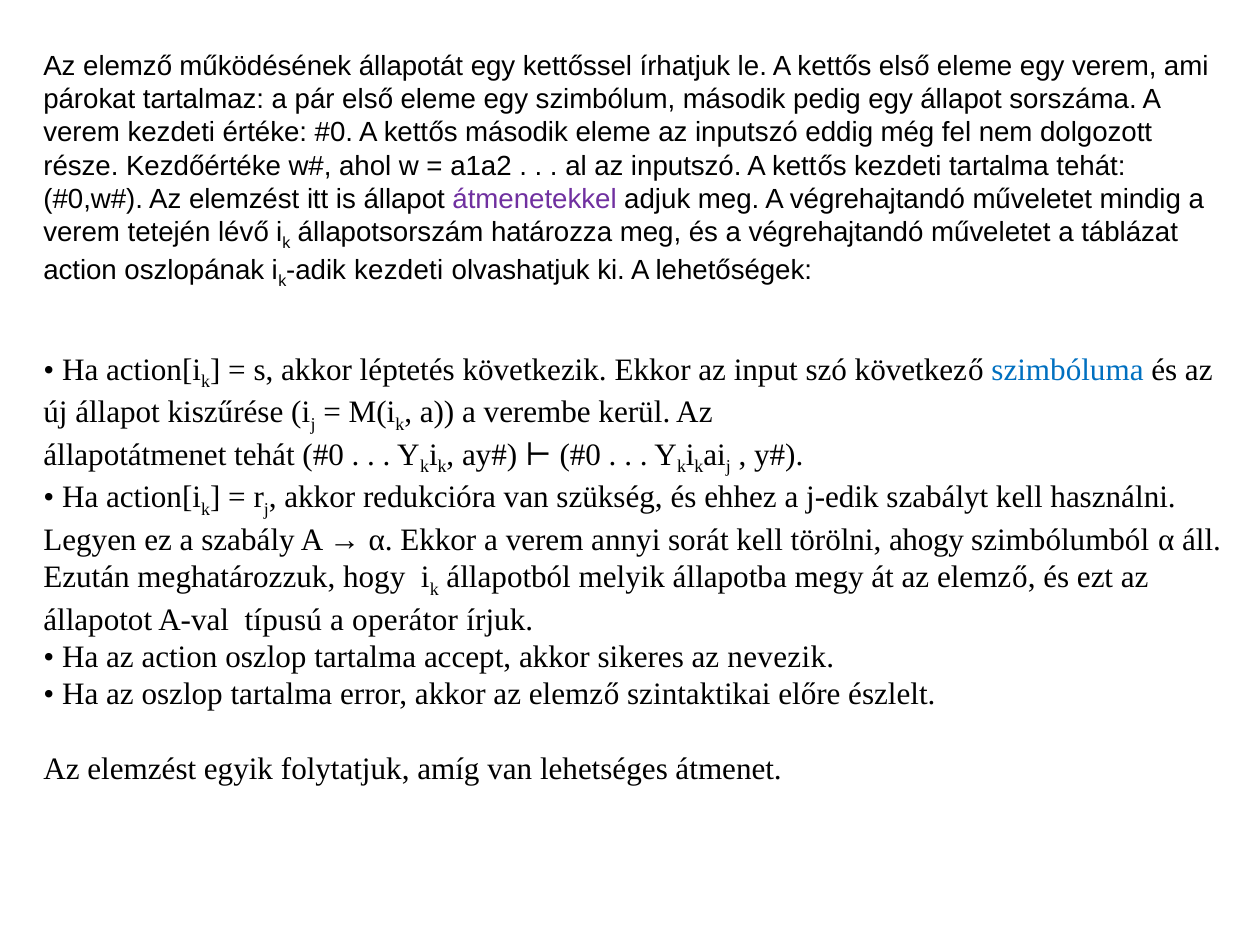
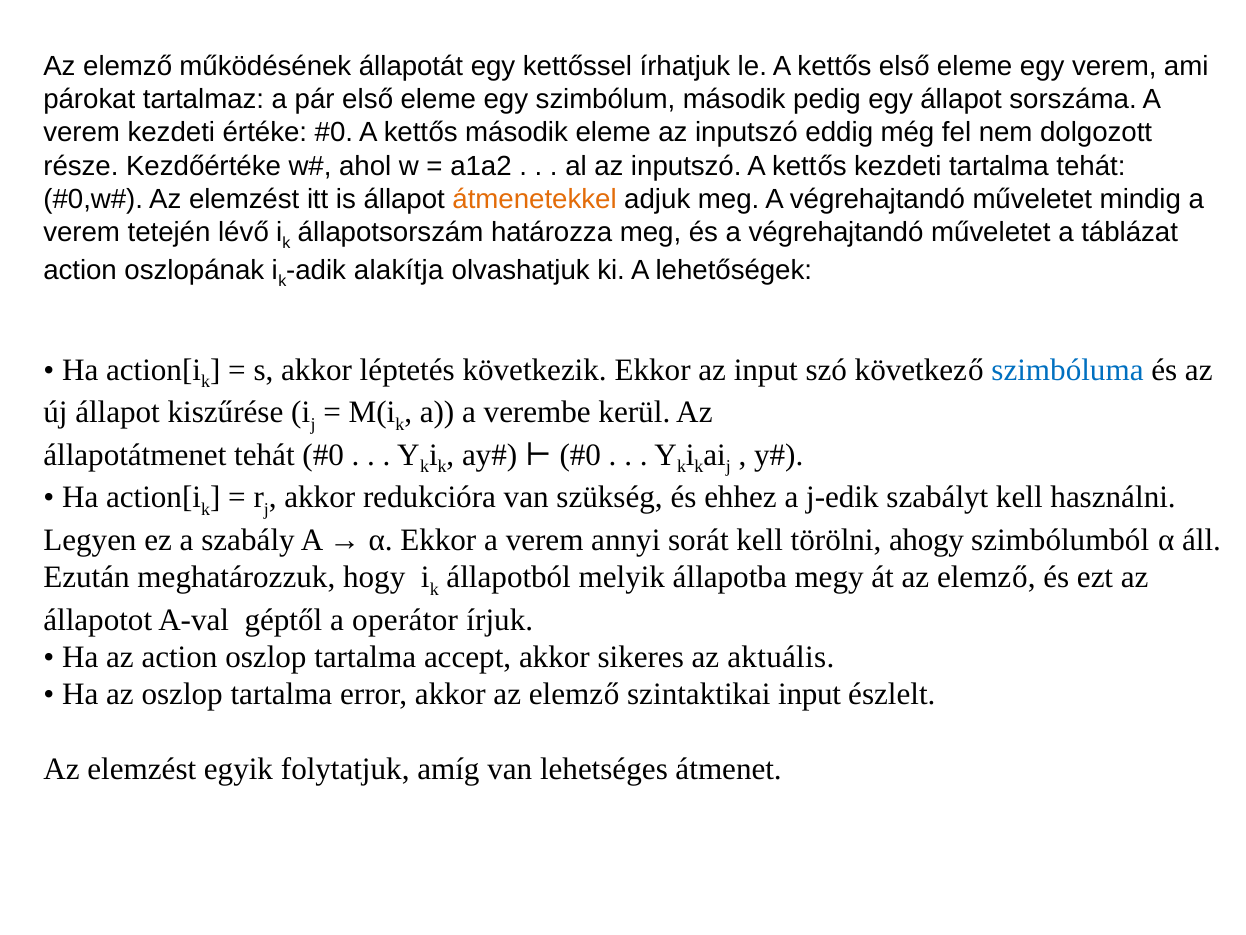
átmenetekkel colour: purple -> orange
kezdeti at (399, 270): kezdeti -> alakítja
típusú: típusú -> géptől
nevezik: nevezik -> aktuális
szintaktikai előre: előre -> input
